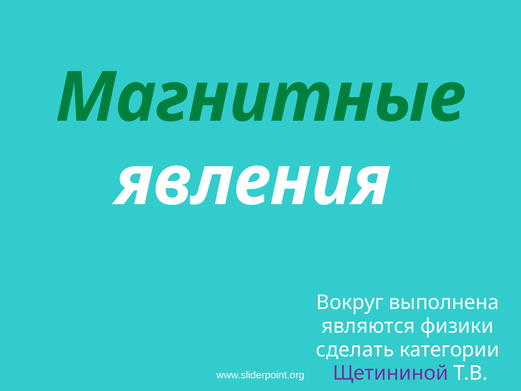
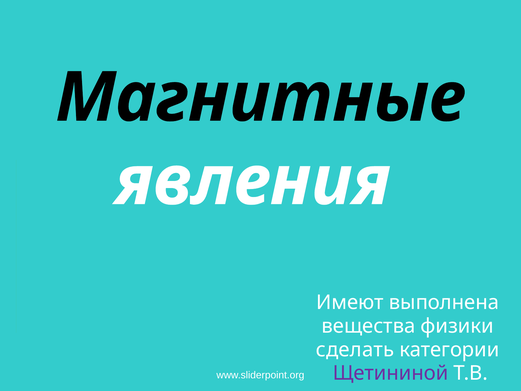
Магнитные colour: green -> black
Вокруг: Вокруг -> Имеют
являются: являются -> вещества
